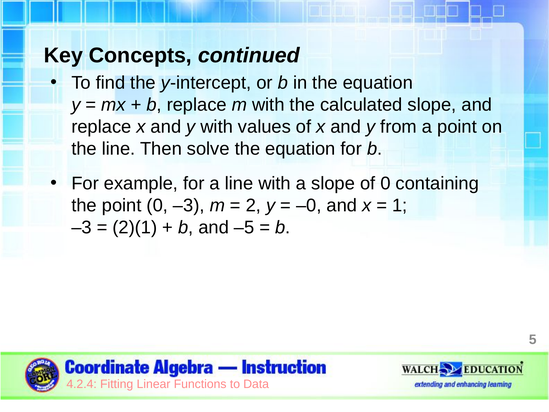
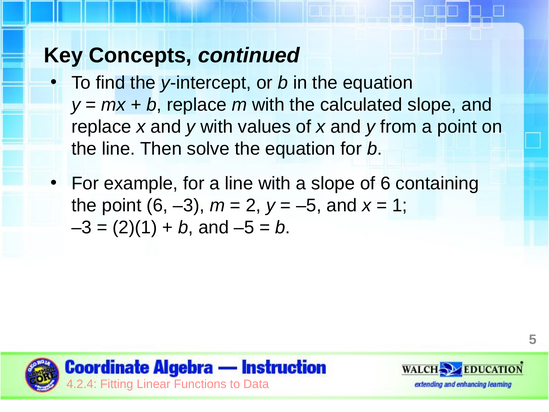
of 0: 0 -> 6
point 0: 0 -> 6
–0 at (309, 205): –0 -> –5
